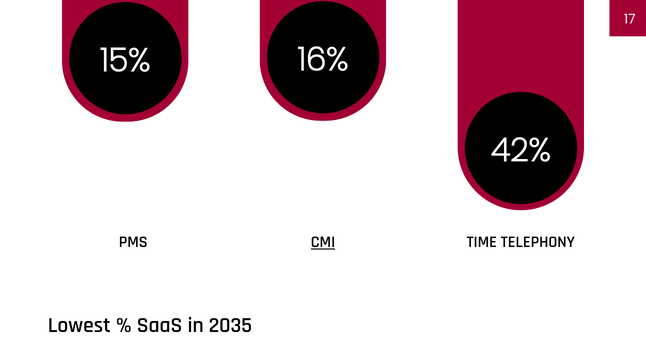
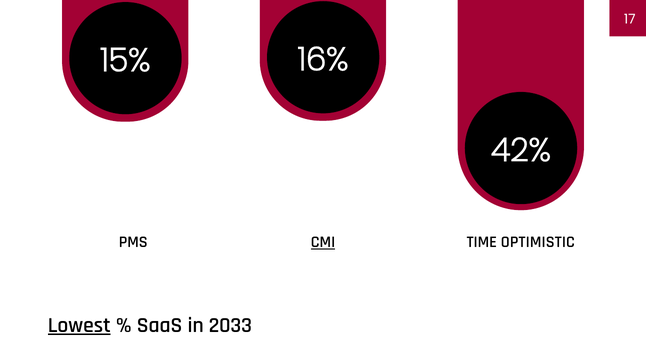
TELEPHONY: TELEPHONY -> OPTIMISTIC
Lowest underline: none -> present
2035: 2035 -> 2033
